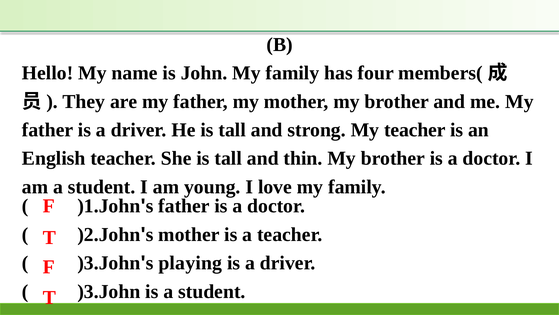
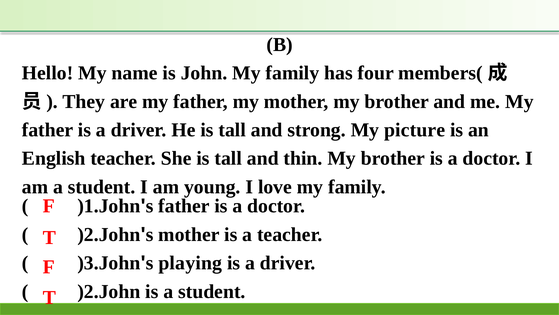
My teacher: teacher -> picture
)3.John at (109, 291): )3.John -> )2.John
